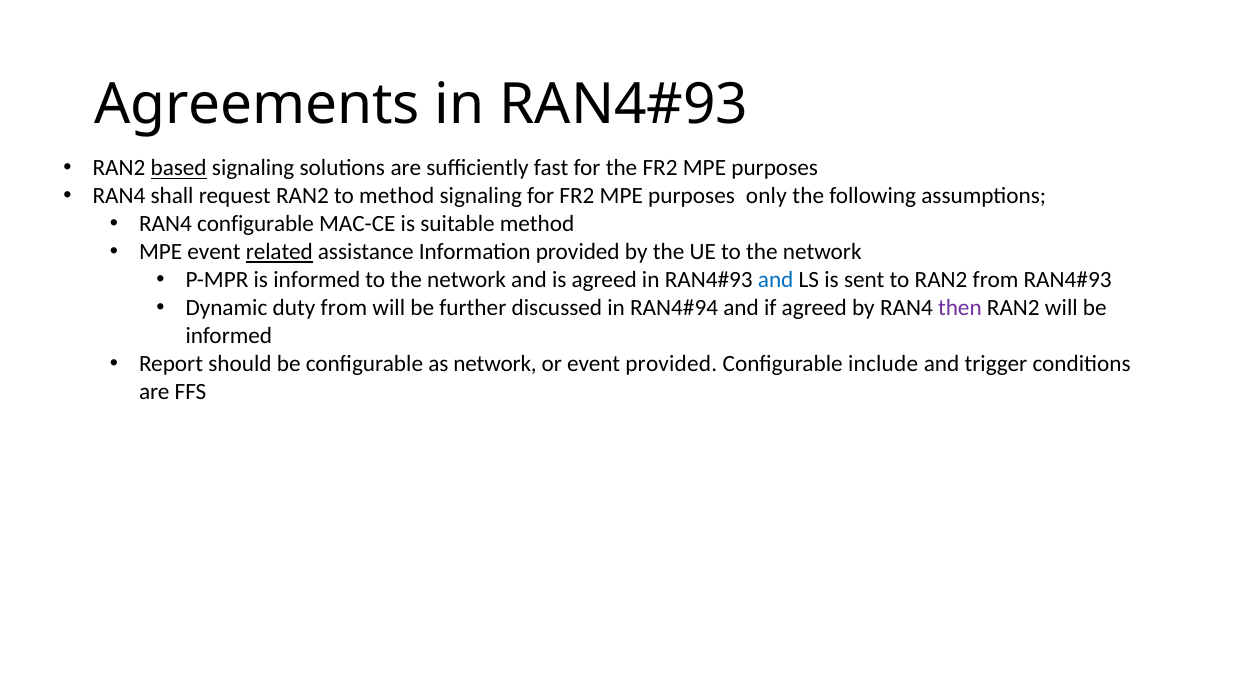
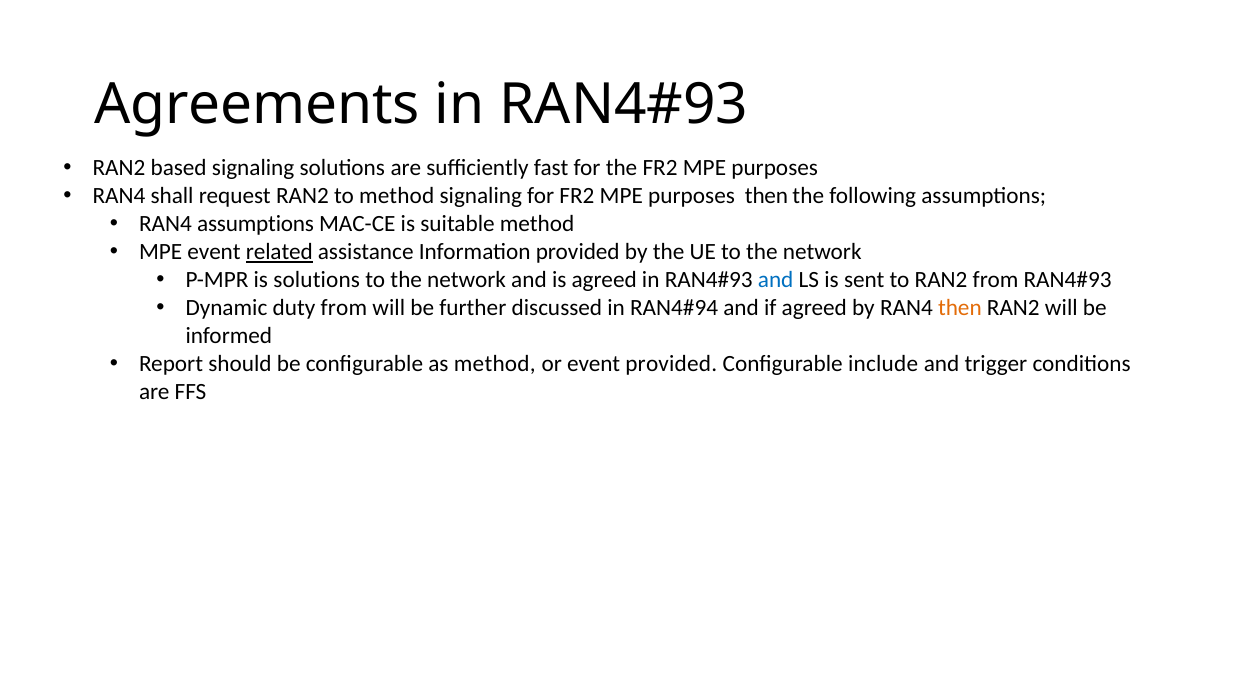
based underline: present -> none
purposes only: only -> then
RAN4 configurable: configurable -> assumptions
is informed: informed -> solutions
then at (960, 308) colour: purple -> orange
as network: network -> method
